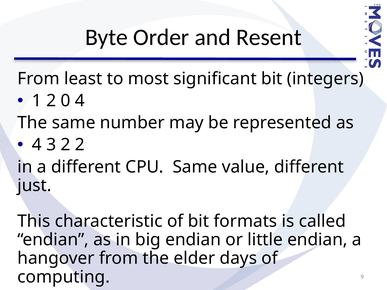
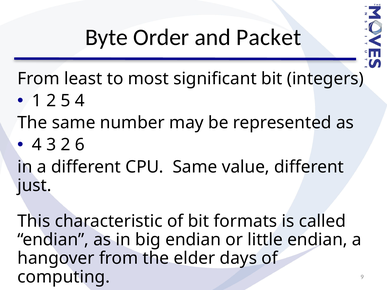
Resent: Resent -> Packet
0: 0 -> 5
2 2: 2 -> 6
